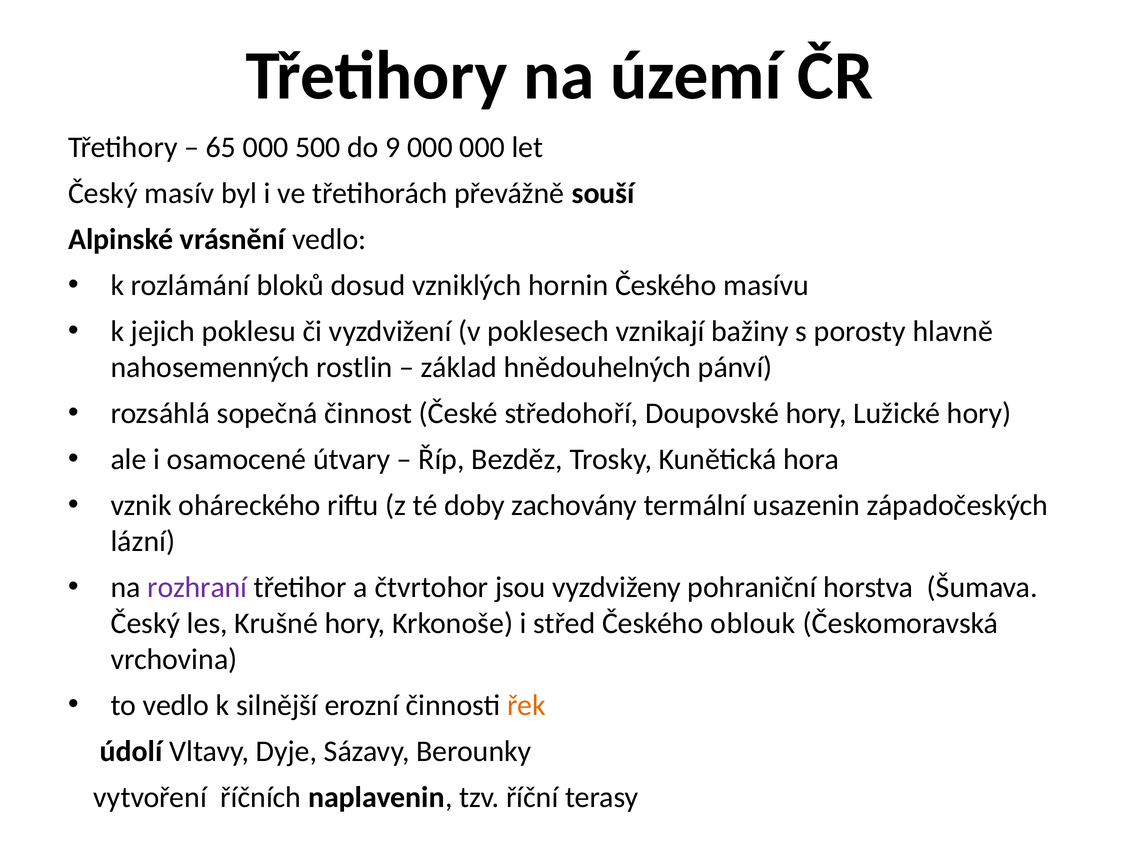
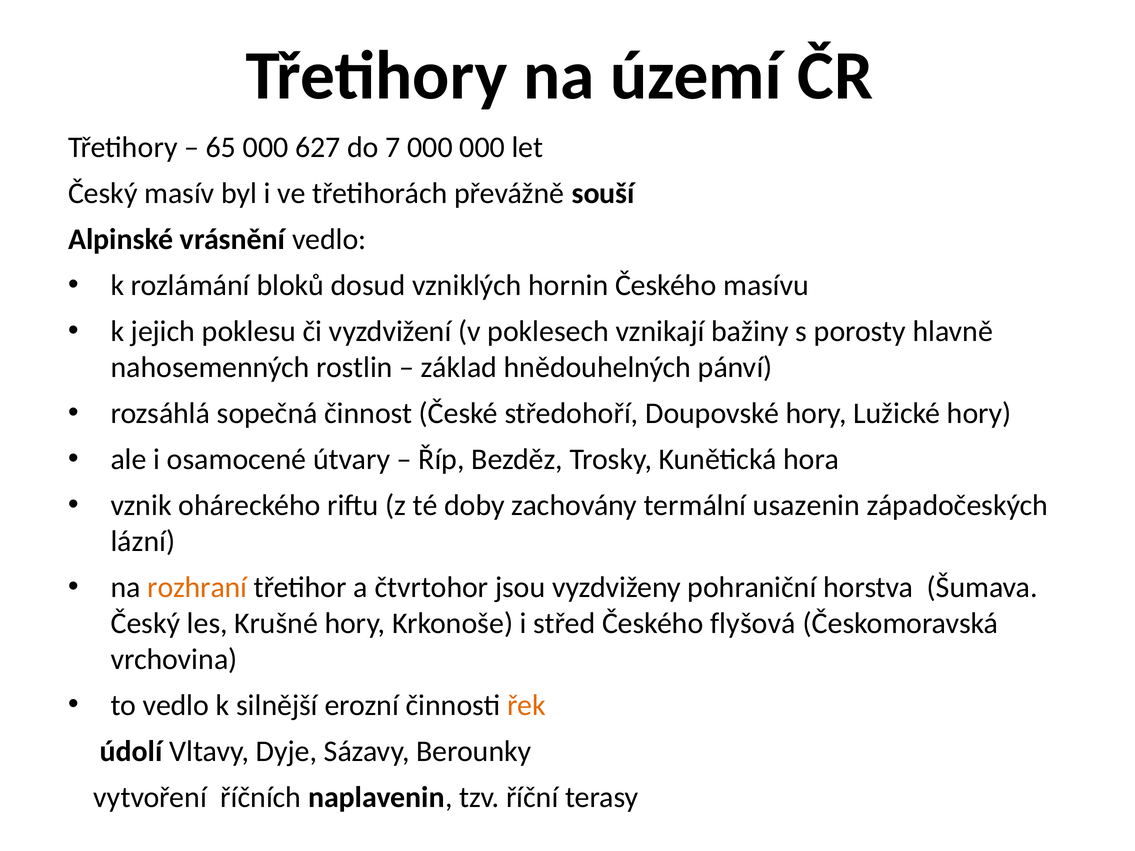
500: 500 -> 627
9: 9 -> 7
rozhraní colour: purple -> orange
oblouk: oblouk -> flyšová
